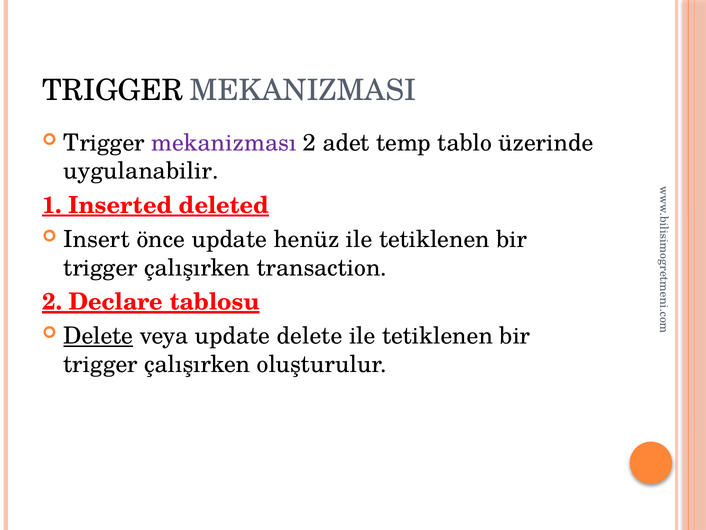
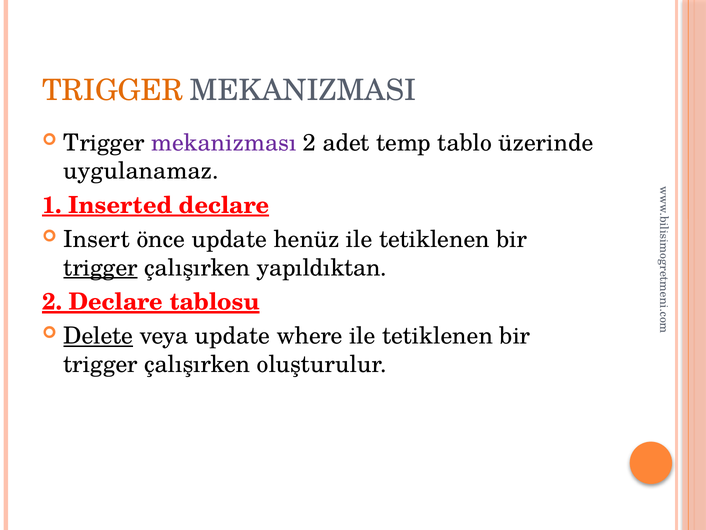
TRIGGER at (113, 90) colour: black -> orange
uygulanabilir: uygulanabilir -> uygulanamaz
Inserted deleted: deleted -> declare
trigger at (101, 268) underline: none -> present
transaction: transaction -> yapıldıktan
update delete: delete -> where
